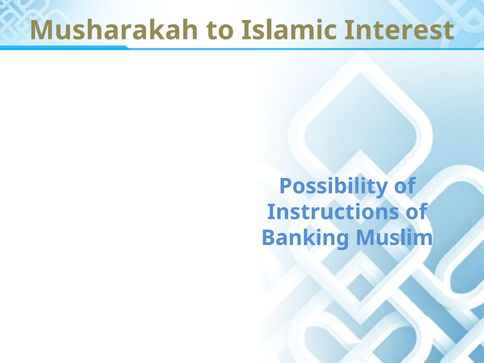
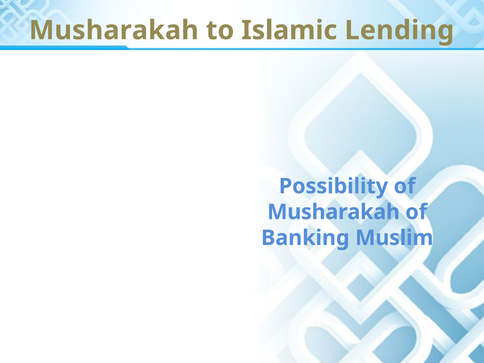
Interest: Interest -> Lending
Instructions at (333, 212): Instructions -> Musharakah
